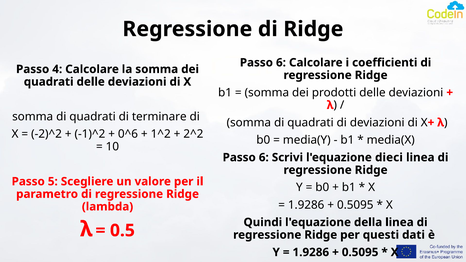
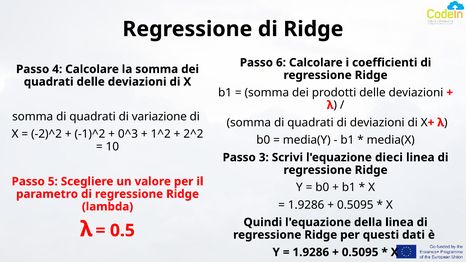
terminare: terminare -> variazione
0^6: 0^6 -> 0^3
6 at (264, 158): 6 -> 3
